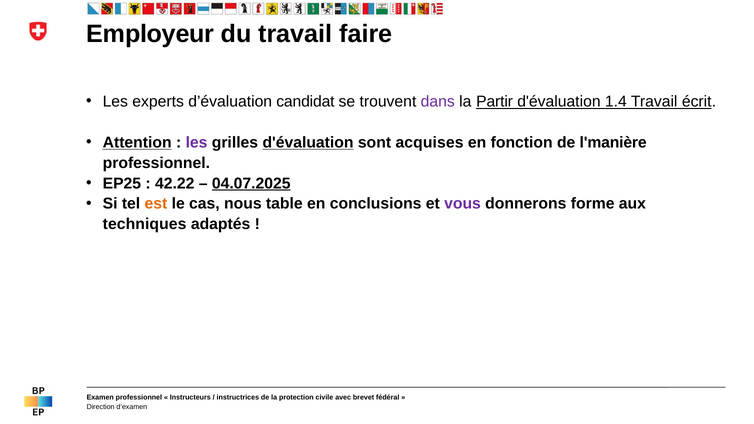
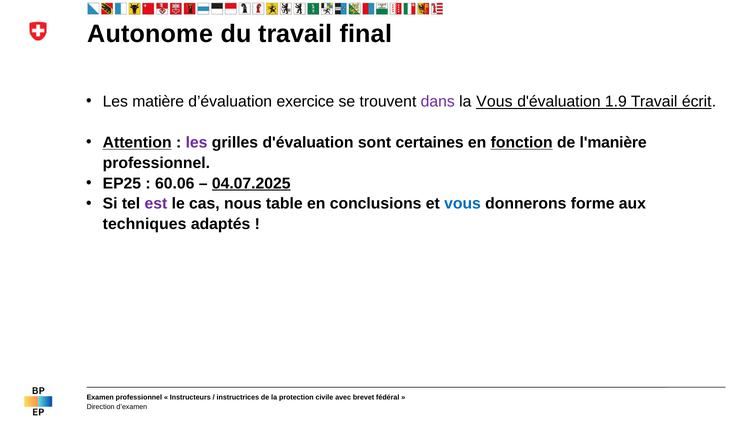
Employeur: Employeur -> Autonome
faire: faire -> final
experts: experts -> matière
candidat: candidat -> exercice
la Partir: Partir -> Vous
1.4: 1.4 -> 1.9
d'évaluation at (308, 143) underline: present -> none
acquises: acquises -> certaines
fonction underline: none -> present
42.22: 42.22 -> 60.06
est colour: orange -> purple
vous at (463, 204) colour: purple -> blue
